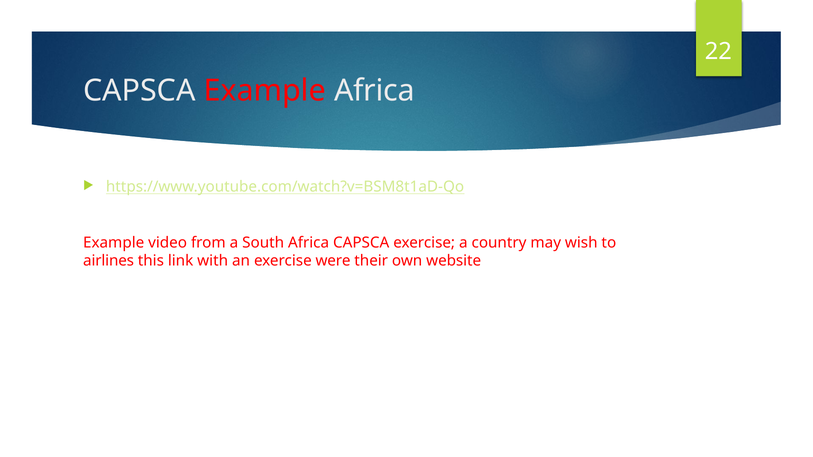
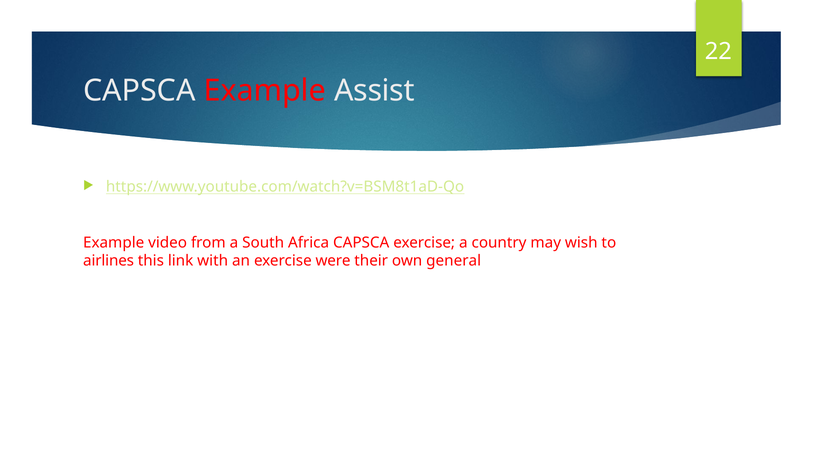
Example Africa: Africa -> Assist
website: website -> general
